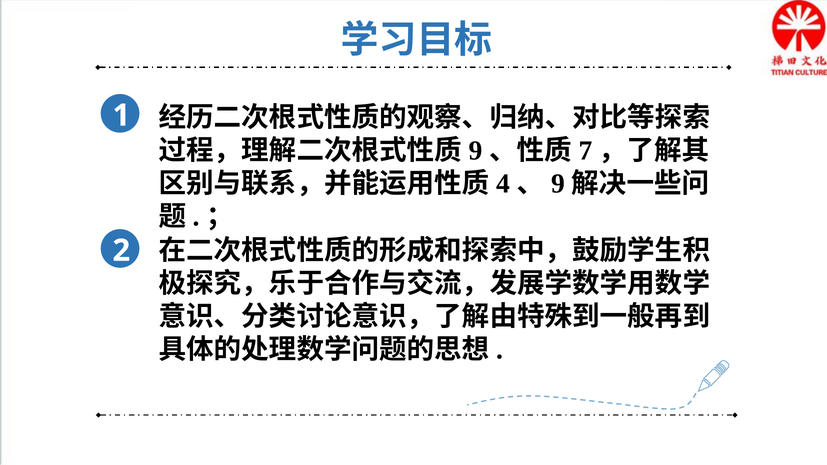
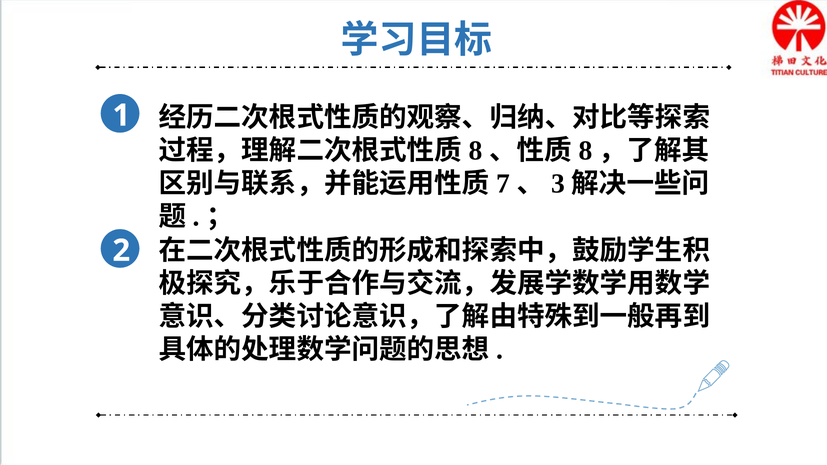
9 at (476, 151): 9 -> 8
7 at (586, 151): 7 -> 8
4: 4 -> 7
9 at (558, 184): 9 -> 3
